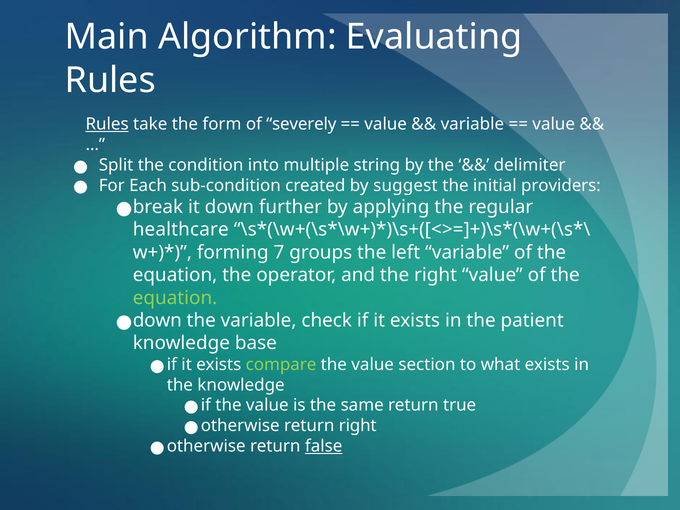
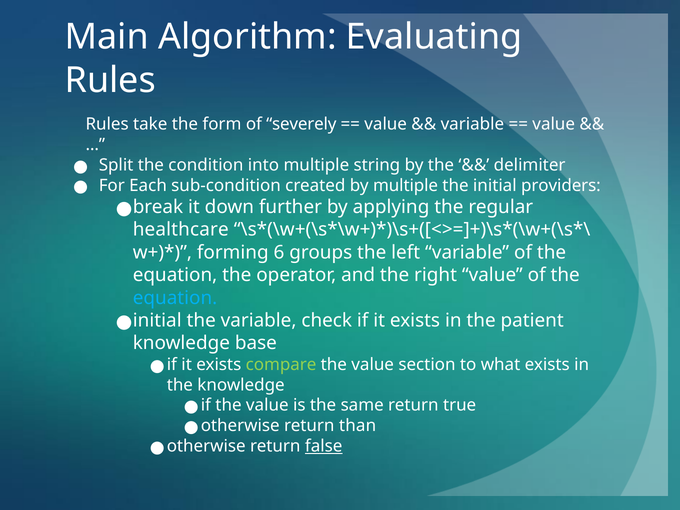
Rules at (107, 124) underline: present -> none
by suggest: suggest -> multiple
7: 7 -> 6
equation at (175, 298) colour: light green -> light blue
down at (157, 320): down -> initial
return right: right -> than
